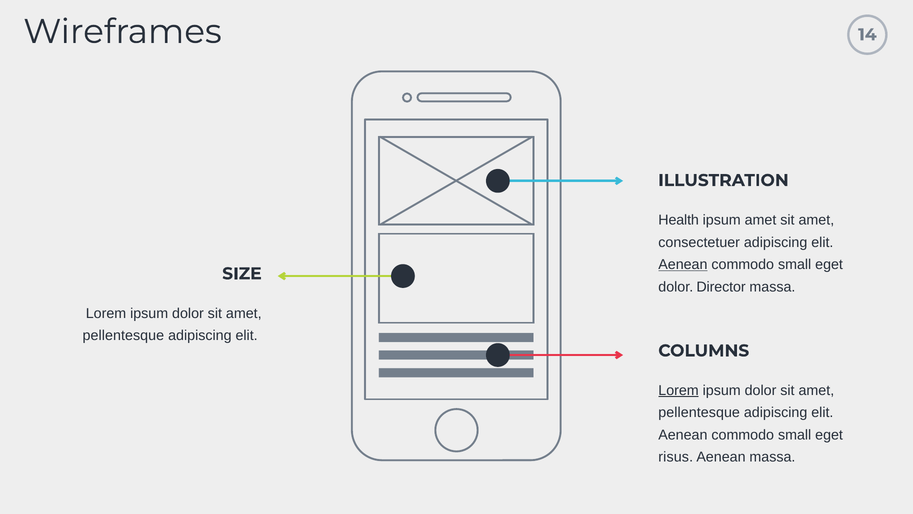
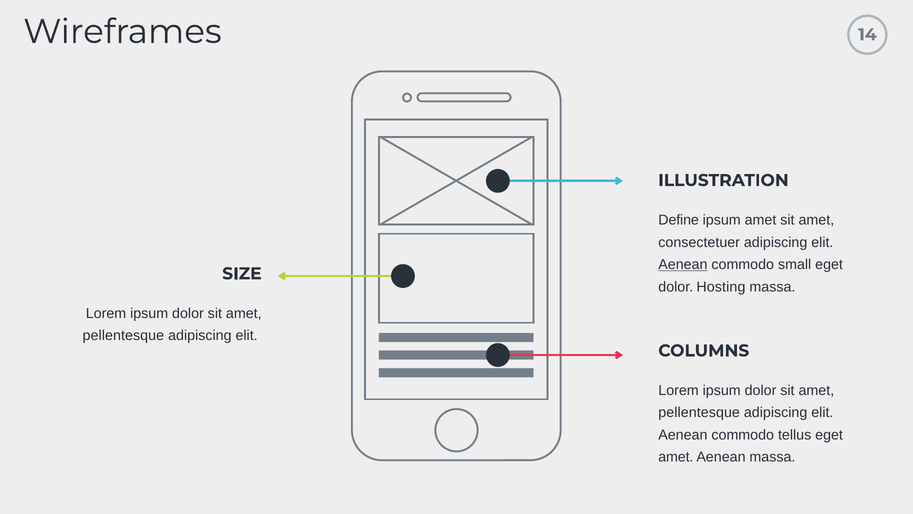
Health: Health -> Define
Director: Director -> Hosting
Lorem at (679, 390) underline: present -> none
small at (795, 435): small -> tellus
risus at (676, 457): risus -> amet
